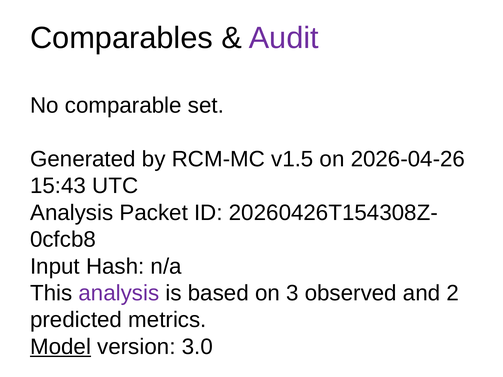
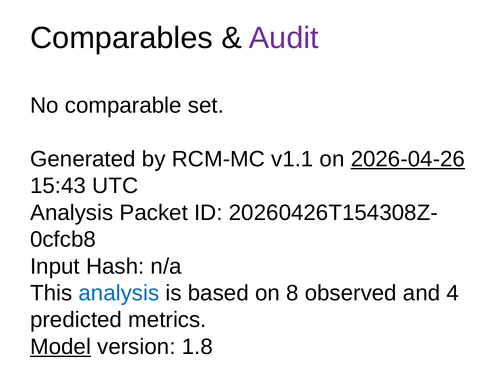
v1.5: v1.5 -> v1.1
2026-04-26 underline: none -> present
analysis at (119, 293) colour: purple -> blue
3: 3 -> 8
2: 2 -> 4
3.0: 3.0 -> 1.8
